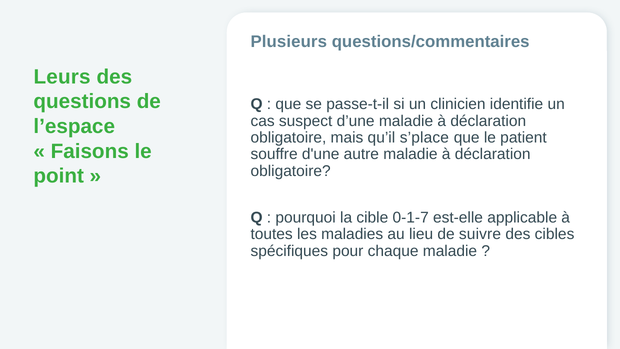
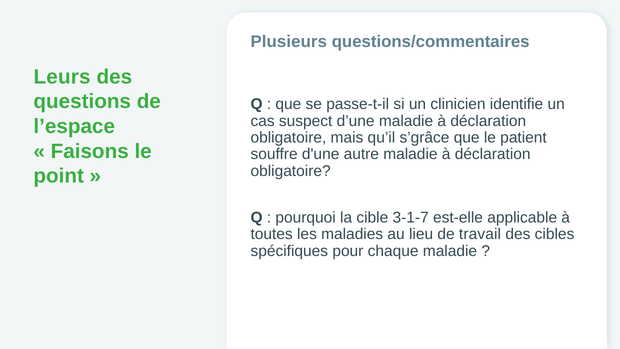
s’place: s’place -> s’grâce
0-1-7: 0-1-7 -> 3-1-7
suivre: suivre -> travail
